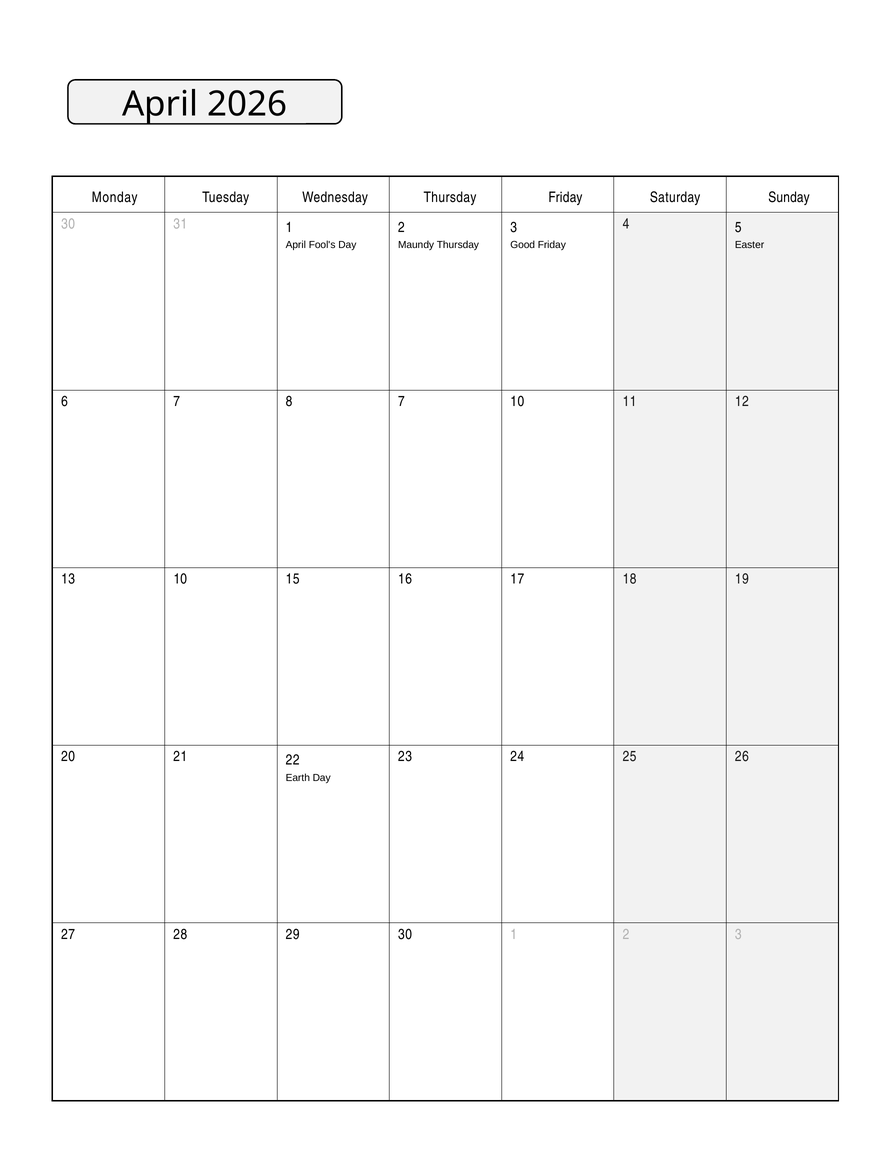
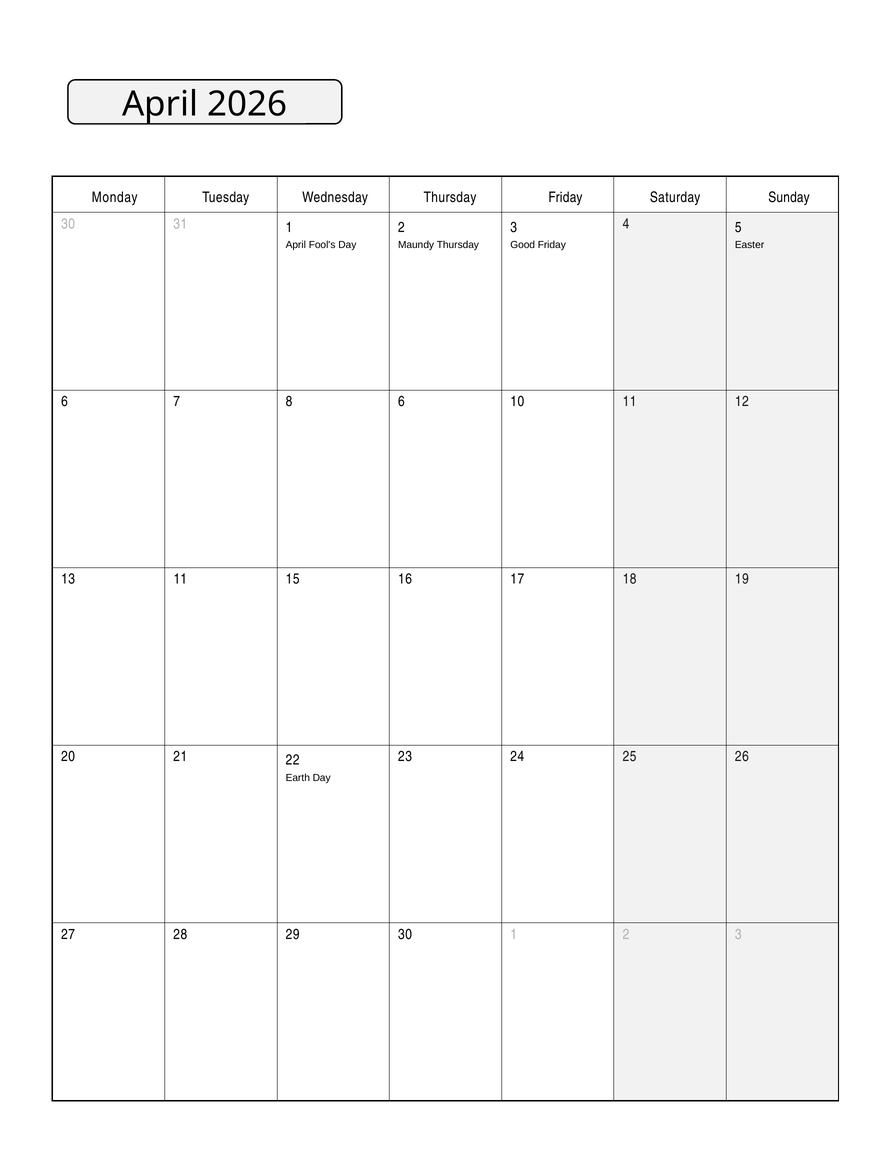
8 7: 7 -> 6
13 10: 10 -> 11
